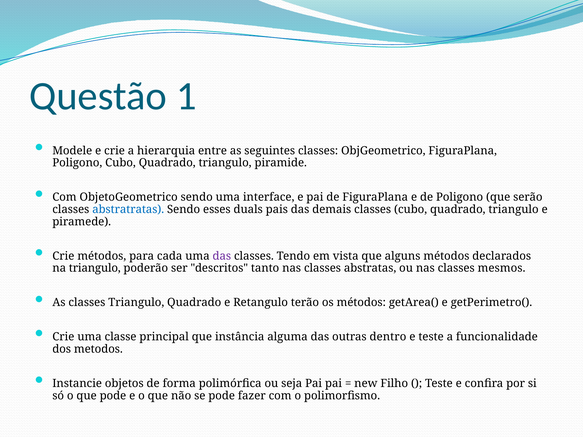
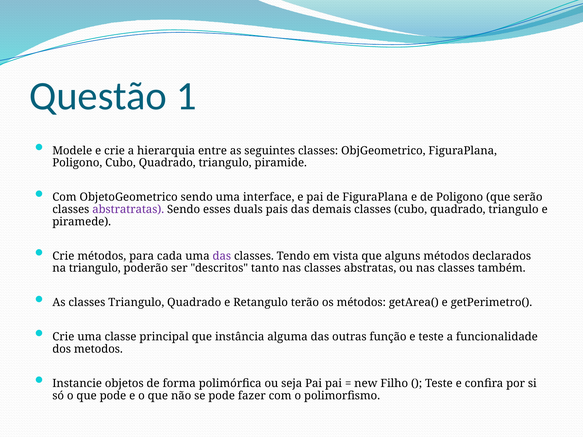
abstratratas colour: blue -> purple
mesmos: mesmos -> também
dentro: dentro -> função
